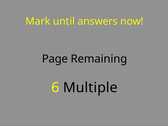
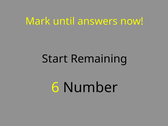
Page: Page -> Start
Multiple: Multiple -> Number
